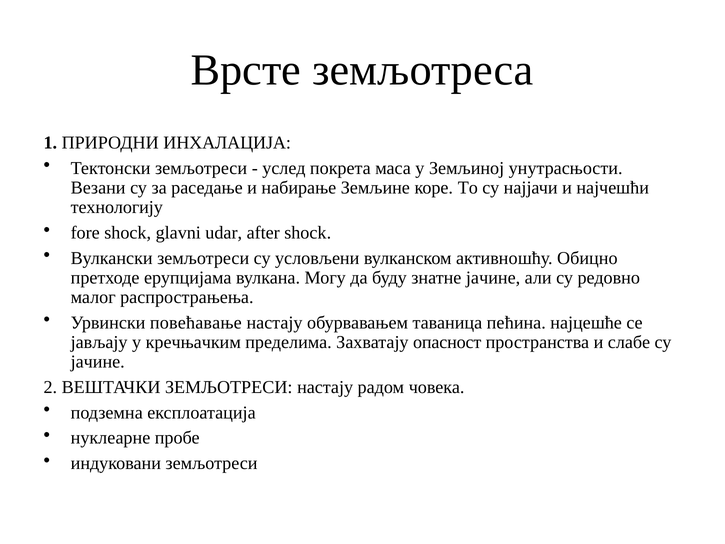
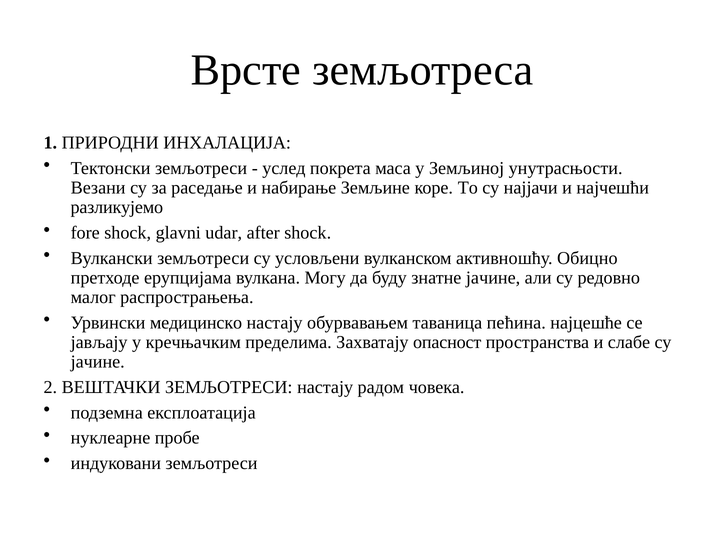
технологију: технологију -> разликујемо
повећавање: повећавање -> медицинско
